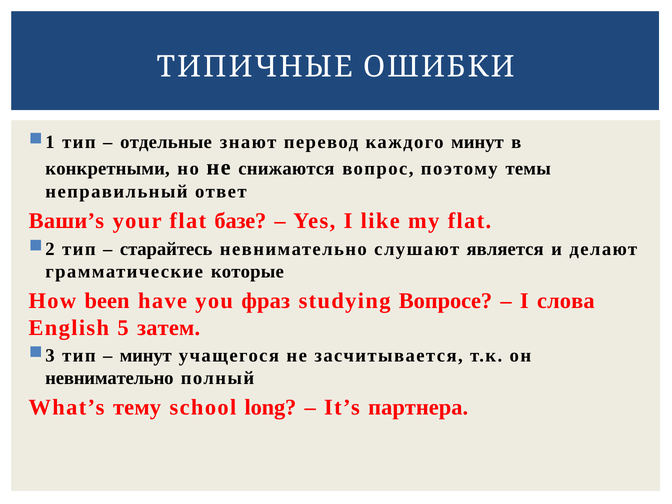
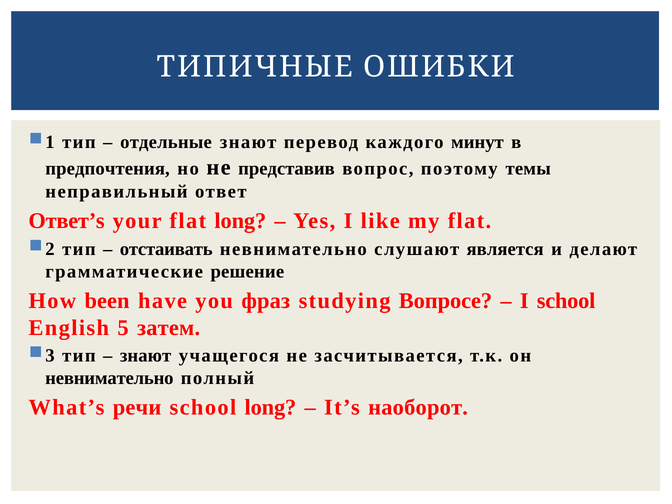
конкретными: конкретными -> предпочтения
снижаются: снижаются -> представив
Ваши’s: Ваши’s -> Ответ’s
flat базе: базе -> long
старайтесь: старайтесь -> отстаивать
которые: которые -> решение
I слова: слова -> school
минут at (146, 356): минут -> знают
тему: тему -> речи
партнера: партнера -> наоборот
